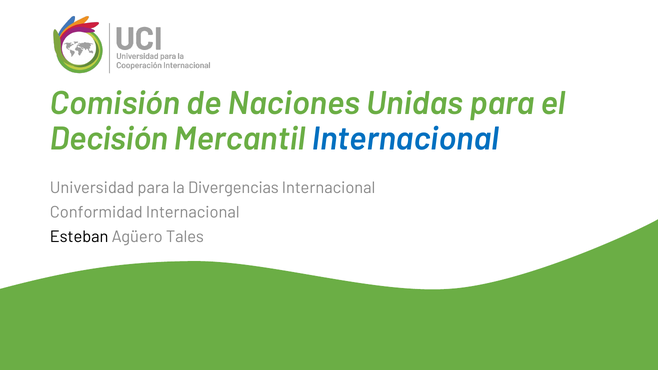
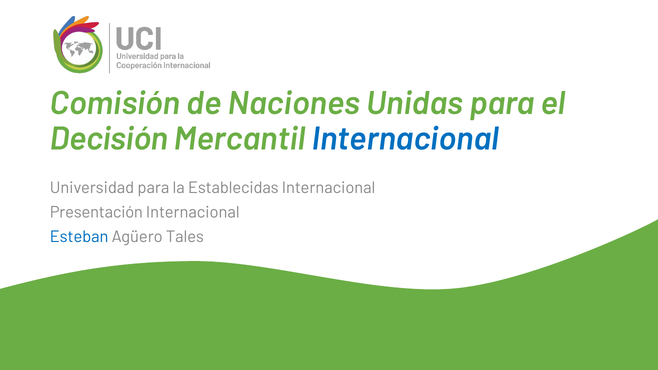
Divergencias: Divergencias -> Establecidas
Conformidad: Conformidad -> Presentación
Esteban colour: black -> blue
